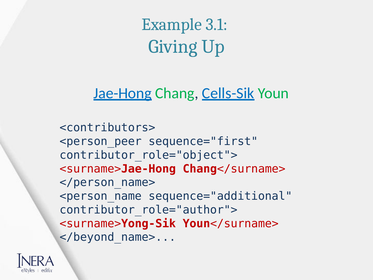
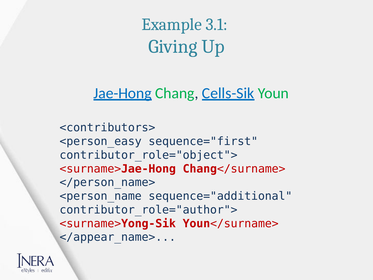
<person_peer: <person_peer -> <person_easy
</beyond_name>: </beyond_name> -> </appear_name>
